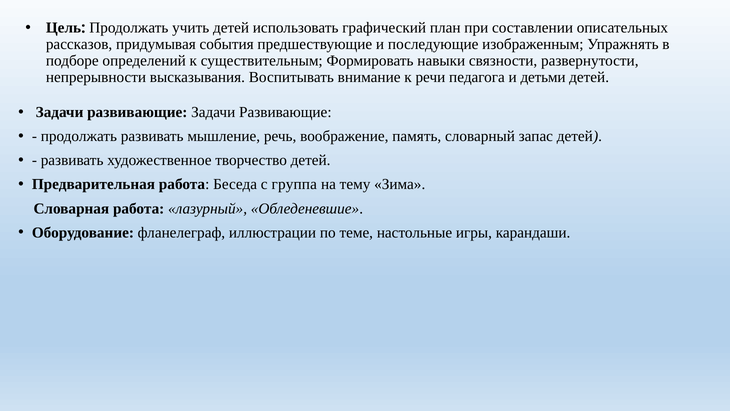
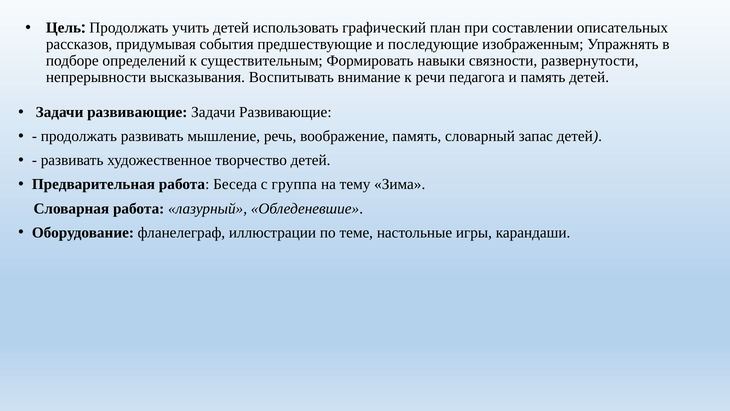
и детьми: детьми -> память
